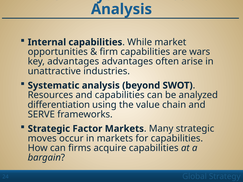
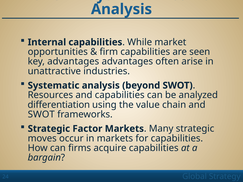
wars: wars -> seen
SERVE at (41, 114): SERVE -> SWOT
